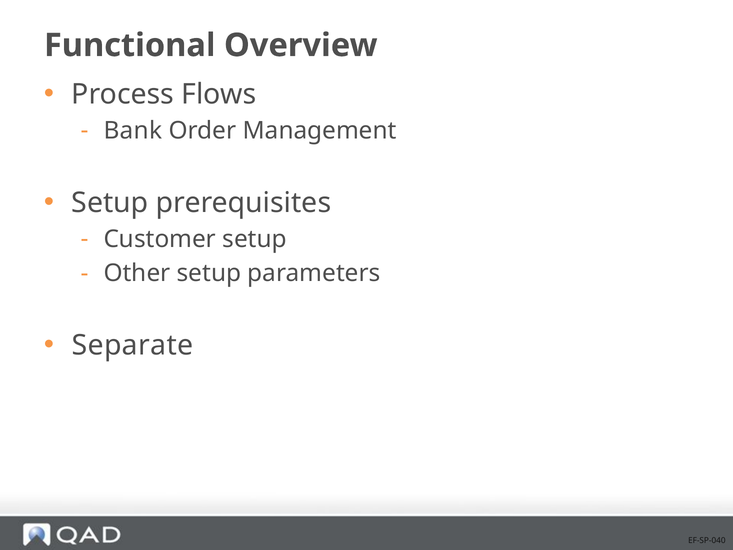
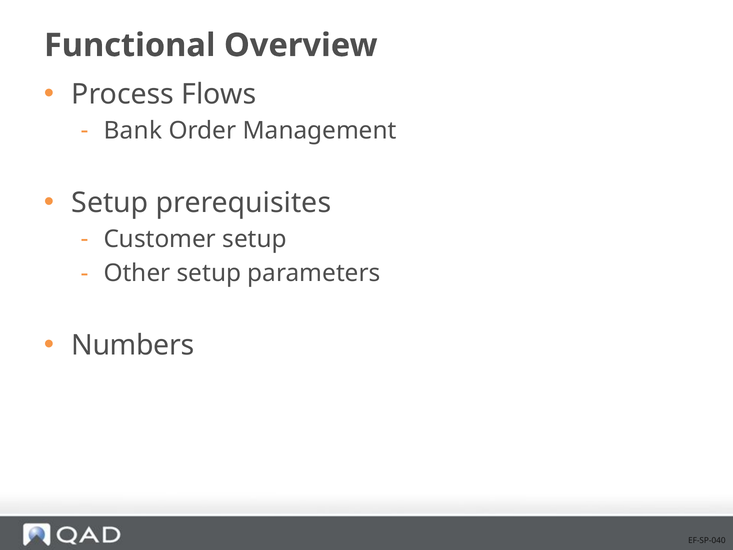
Separate: Separate -> Numbers
